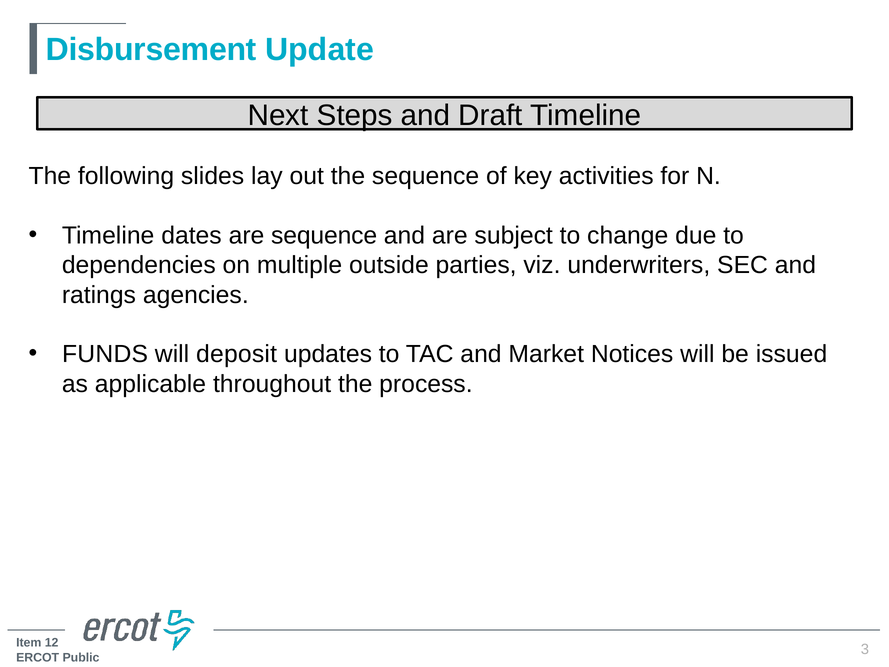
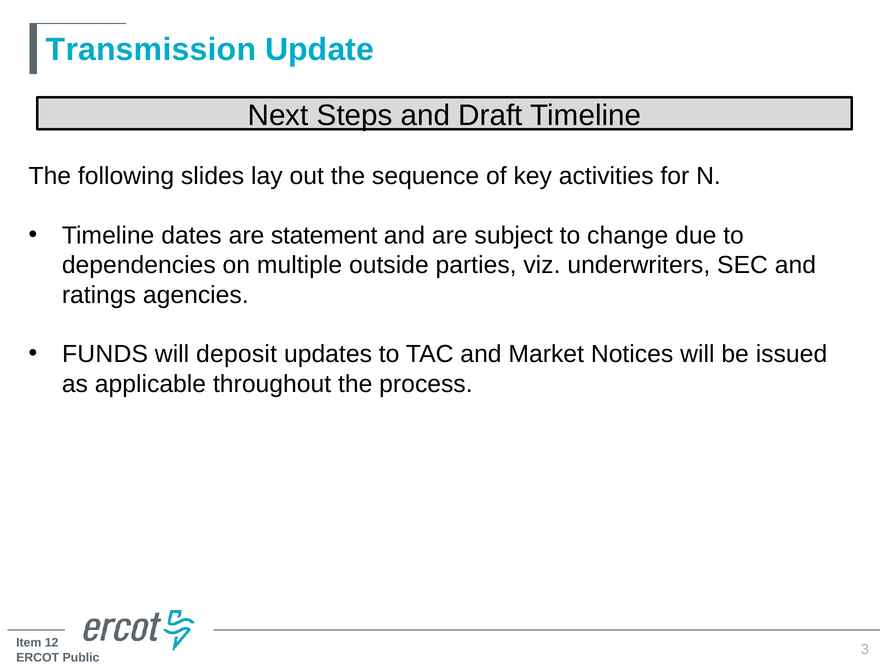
Disbursement: Disbursement -> Transmission
are sequence: sequence -> statement
